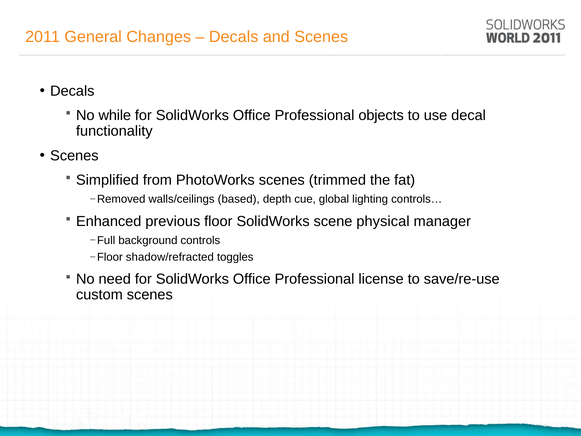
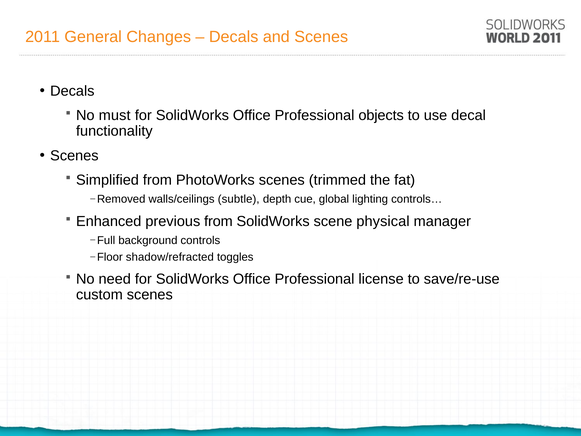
while: while -> must
based: based -> subtle
previous floor: floor -> from
